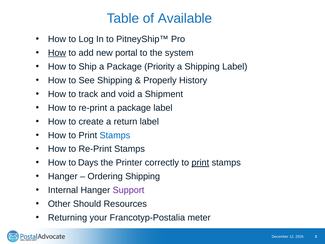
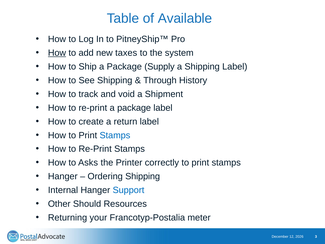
portal: portal -> taxes
Priority: Priority -> Supply
Properly: Properly -> Through
Days: Days -> Asks
print at (200, 163) underline: present -> none
Support colour: purple -> blue
